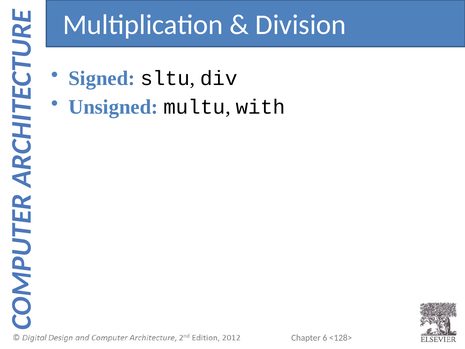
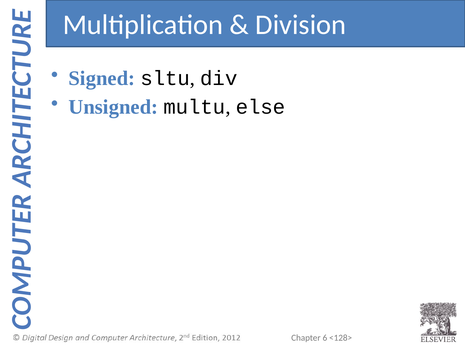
with: with -> else
